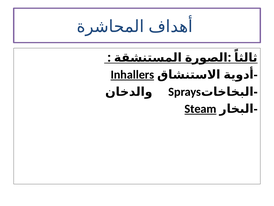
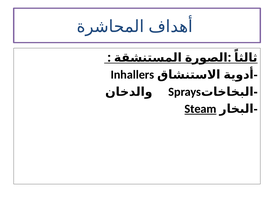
Inhallers underline: present -> none
